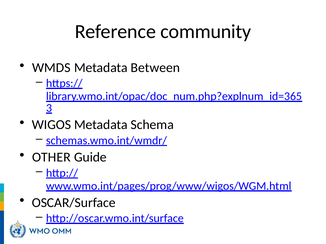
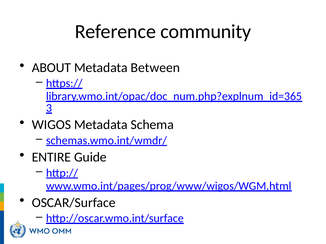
WMDS: WMDS -> ABOUT
OTHER: OTHER -> ENTIRE
